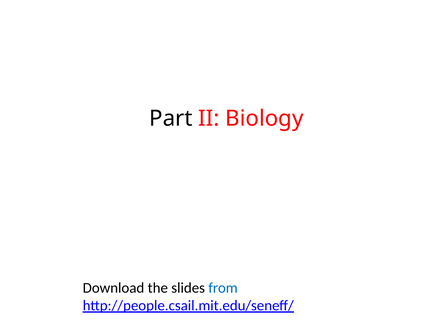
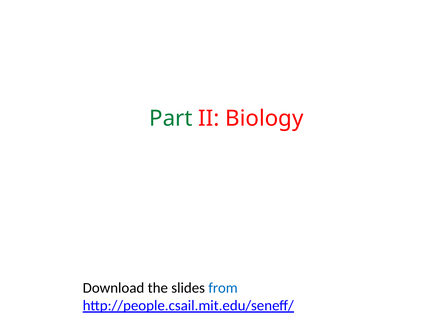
Part colour: black -> green
